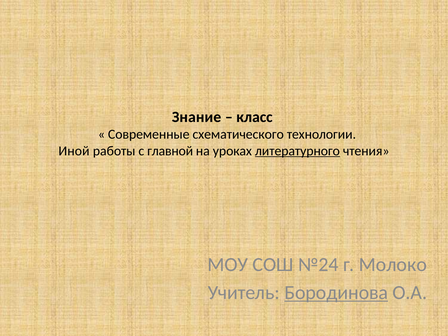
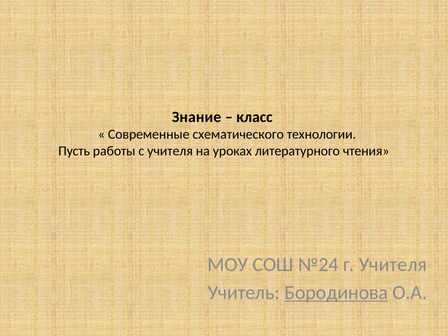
Иной: Иной -> Пусть
с главной: главной -> учителя
литературного underline: present -> none
г Молоко: Молоко -> Учителя
